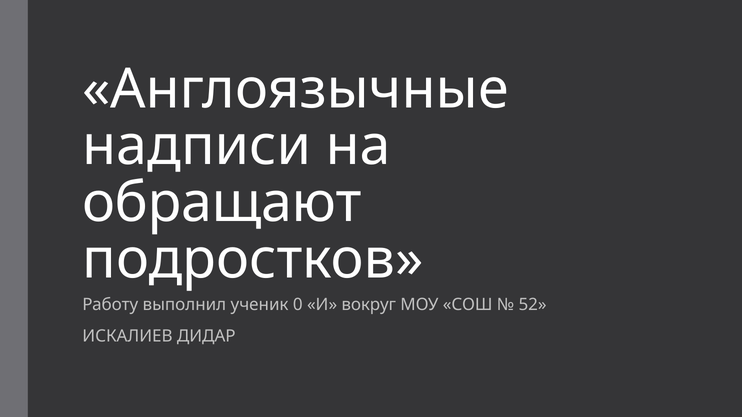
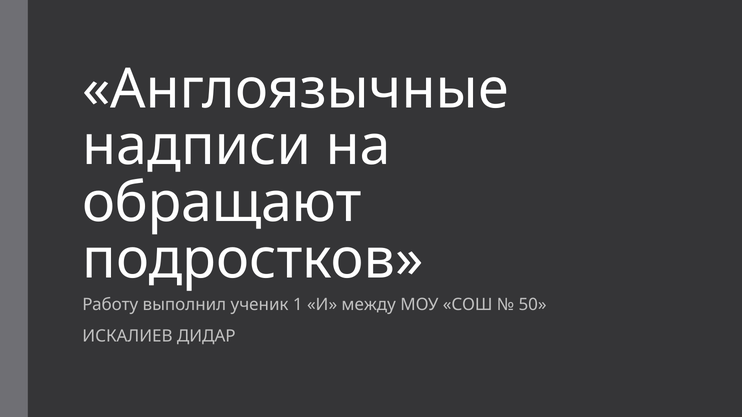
0: 0 -> 1
вокруг: вокруг -> между
52: 52 -> 50
